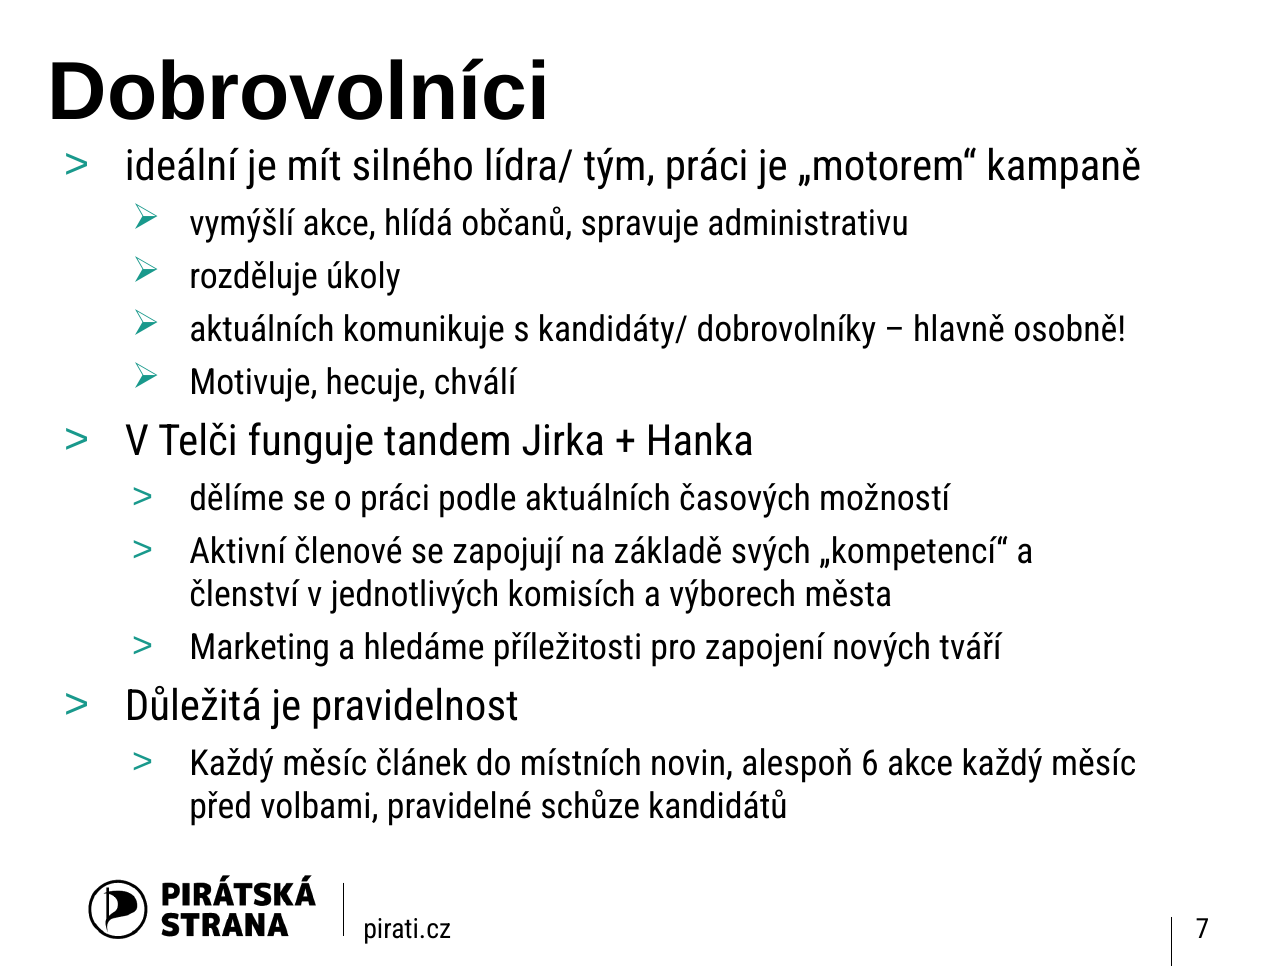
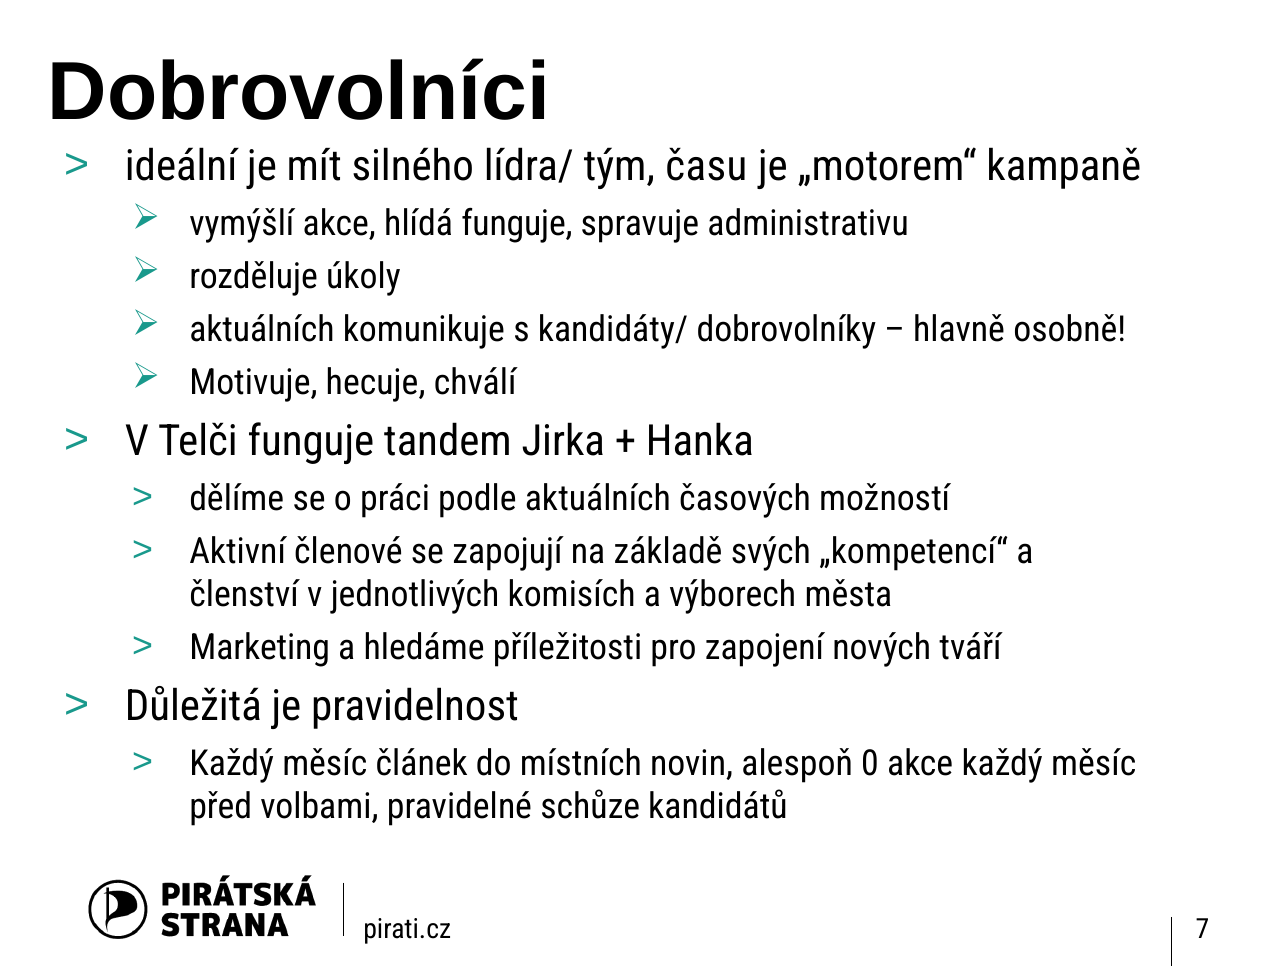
tým práci: práci -> času
hlídá občanů: občanů -> funguje
6: 6 -> 0
